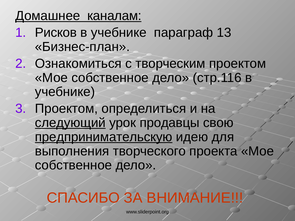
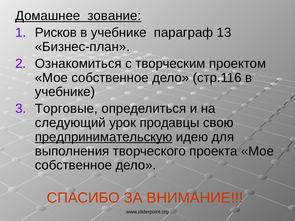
каналам: каналам -> зование
Проектом at (66, 109): Проектом -> Торговые
следующий underline: present -> none
